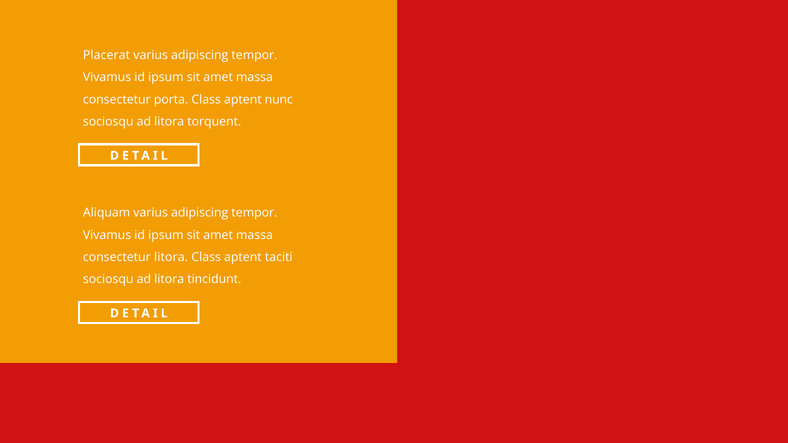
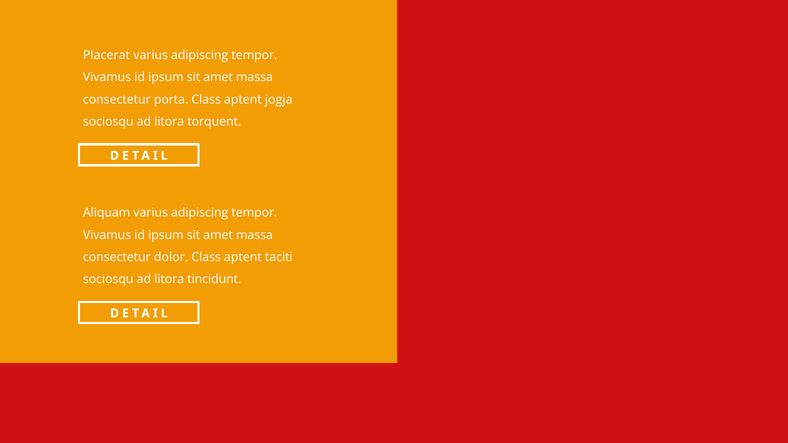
nunc: nunc -> jogja
consectetur litora: litora -> dolor
